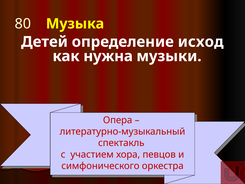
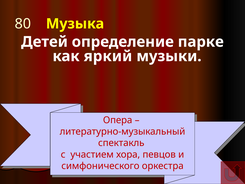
исход: исход -> парке
нужна: нужна -> яркий
